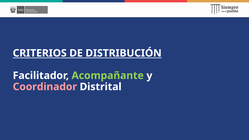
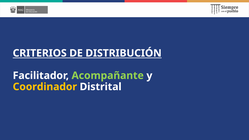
Coordinador colour: pink -> yellow
